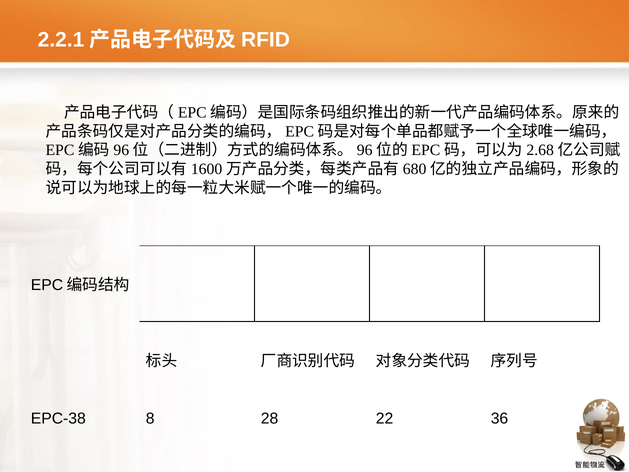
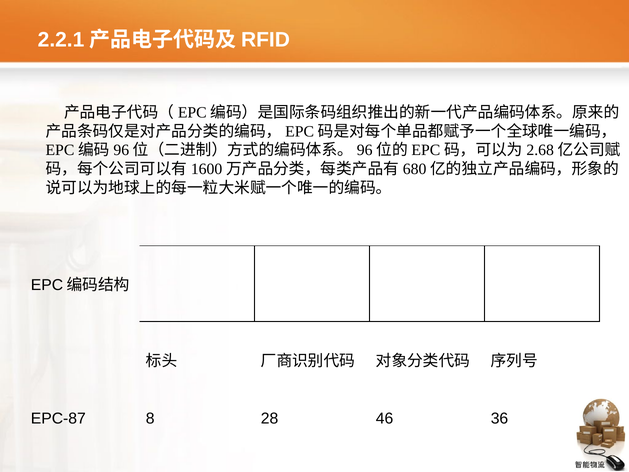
EPC-38: EPC-38 -> EPC-87
22: 22 -> 46
